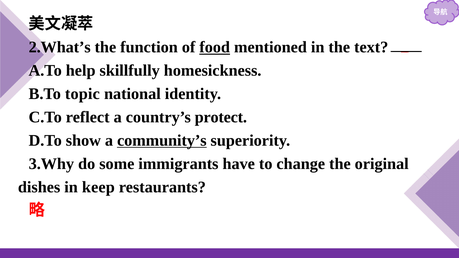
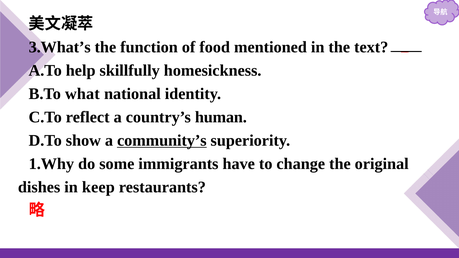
2.What’s: 2.What’s -> 3.What’s
food underline: present -> none
topic: topic -> what
protect: protect -> human
3.Why: 3.Why -> 1.Why
